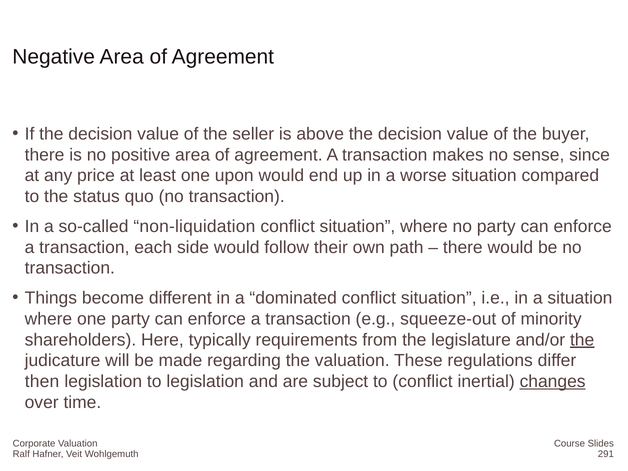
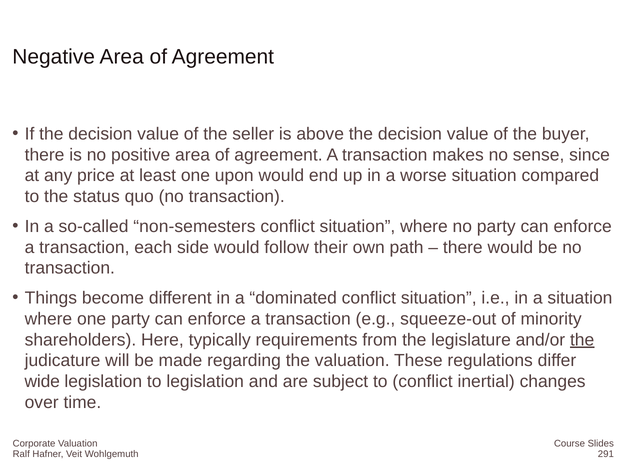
non-liquidation: non-liquidation -> non-semesters
then: then -> wide
changes underline: present -> none
